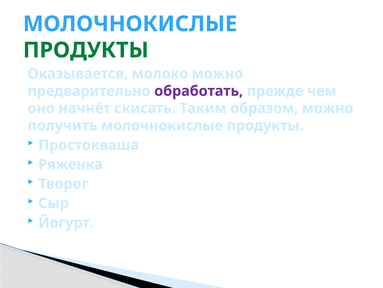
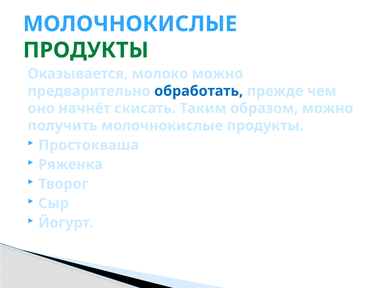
обработать colour: purple -> blue
